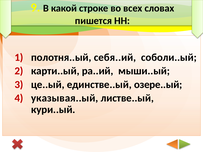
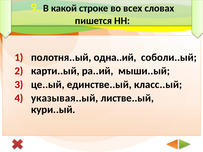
себя..ий: себя..ий -> одна..ий
озере..ый: озере..ый -> класс..ый
